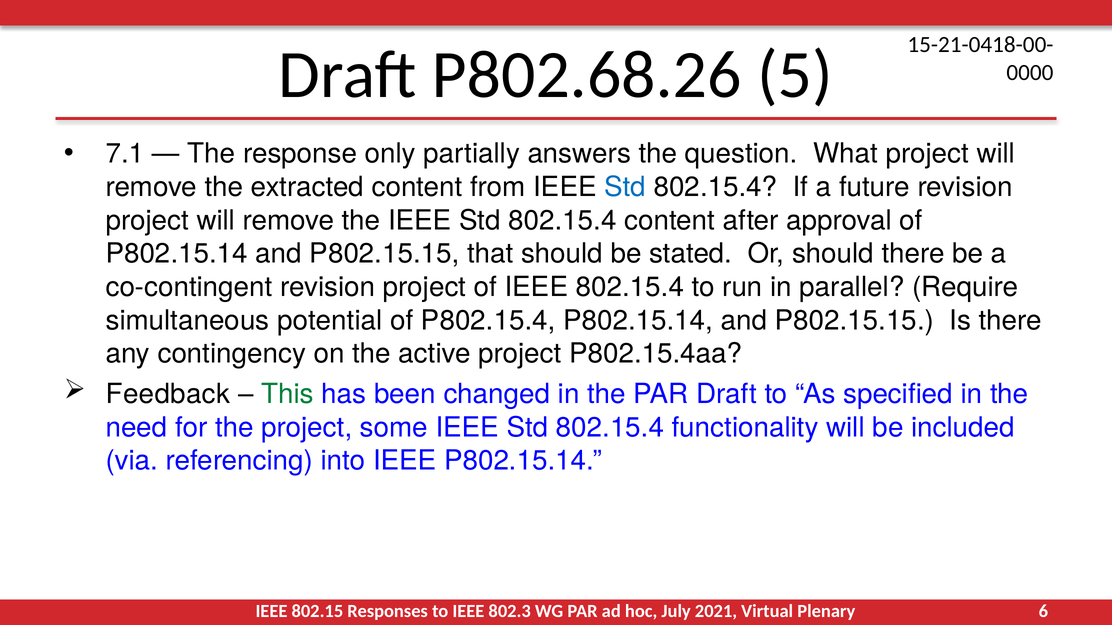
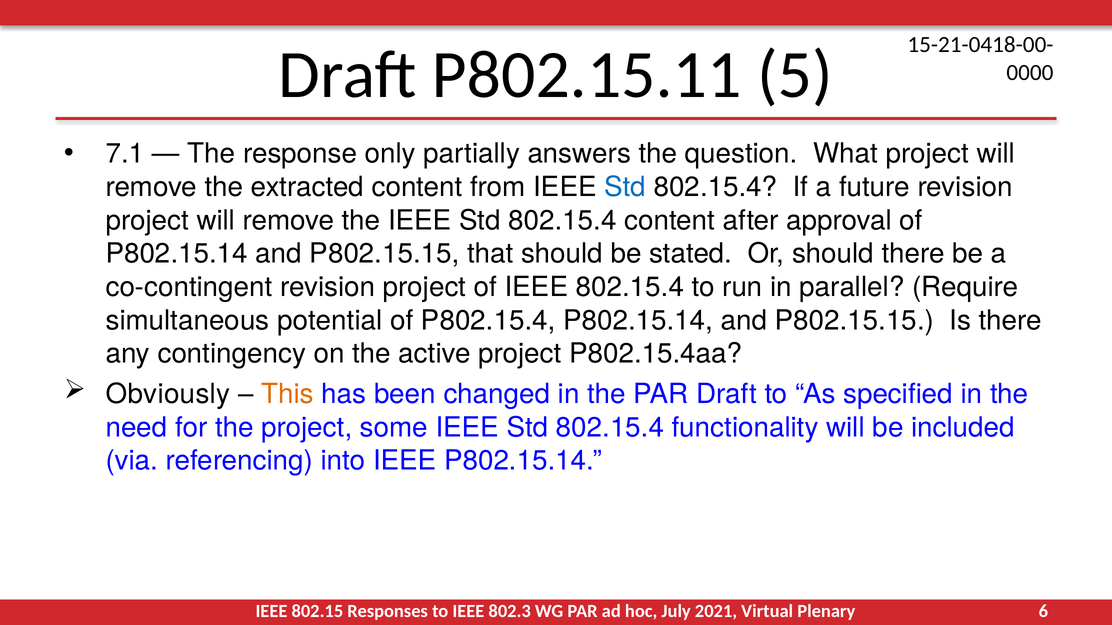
P802.68.26: P802.68.26 -> P802.15.11
Feedback: Feedback -> Obviously
This colour: green -> orange
